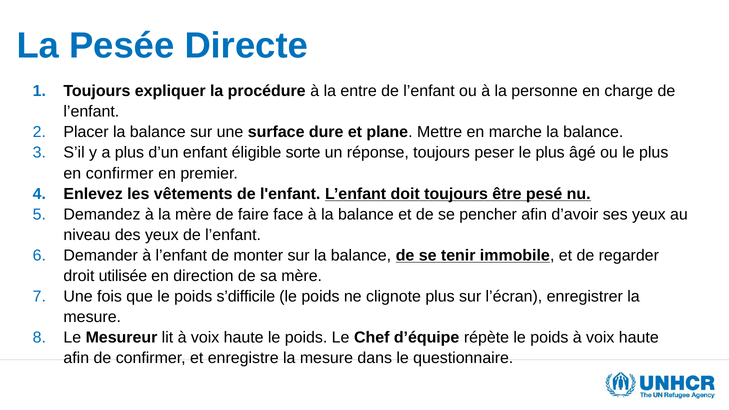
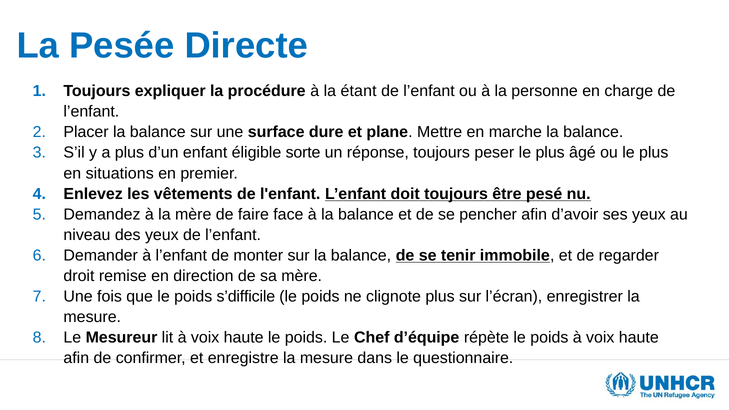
entre: entre -> étant
en confirmer: confirmer -> situations
utilisée: utilisée -> remise
